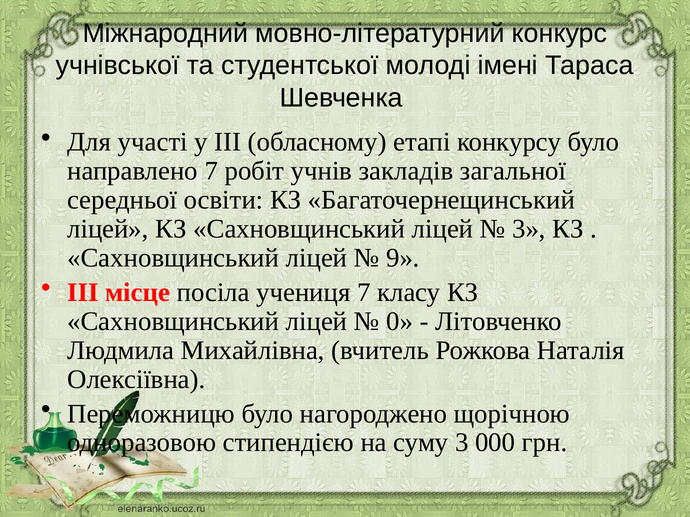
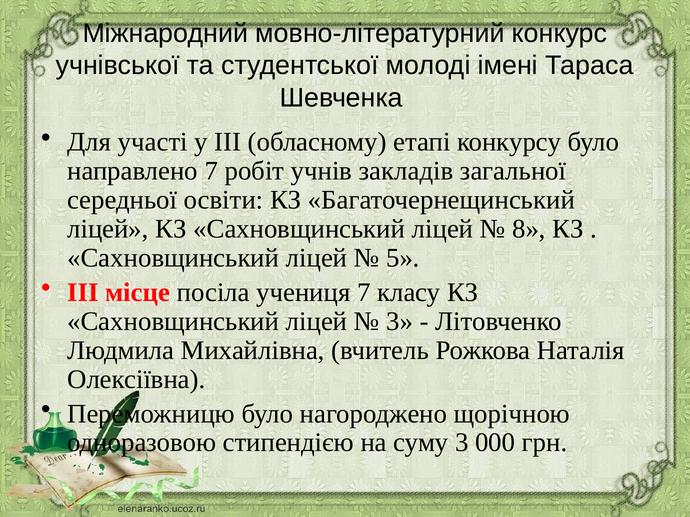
3 at (529, 229): 3 -> 8
9: 9 -> 5
0 at (400, 322): 0 -> 3
